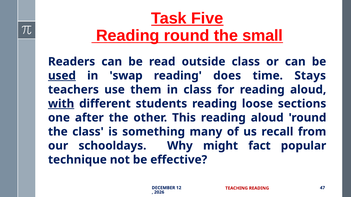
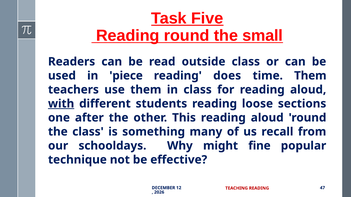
used underline: present -> none
swap: swap -> piece
time Stays: Stays -> Them
fact: fact -> fine
